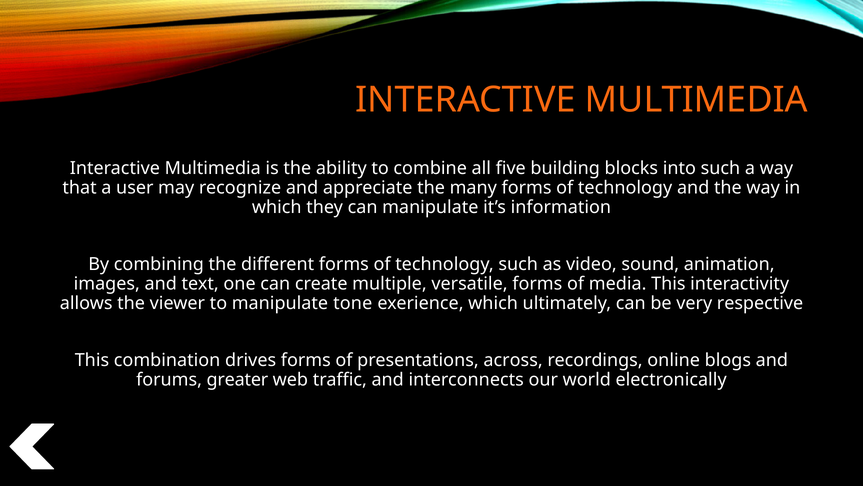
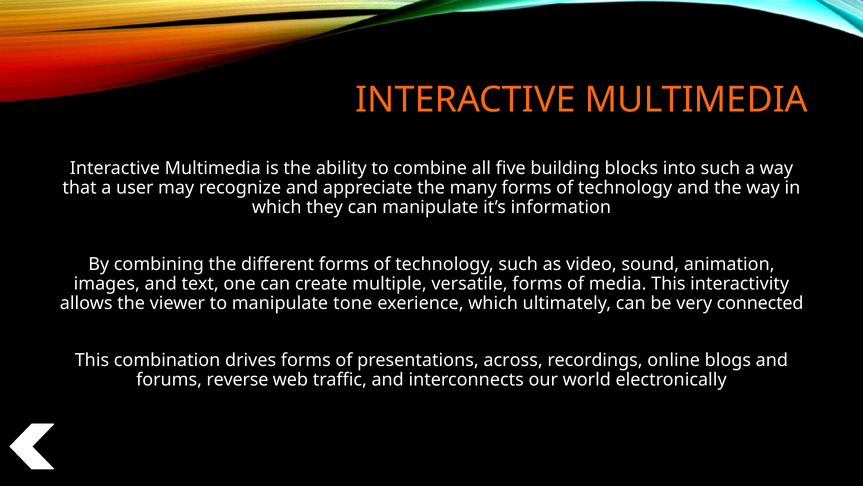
respective: respective -> connected
greater: greater -> reverse
